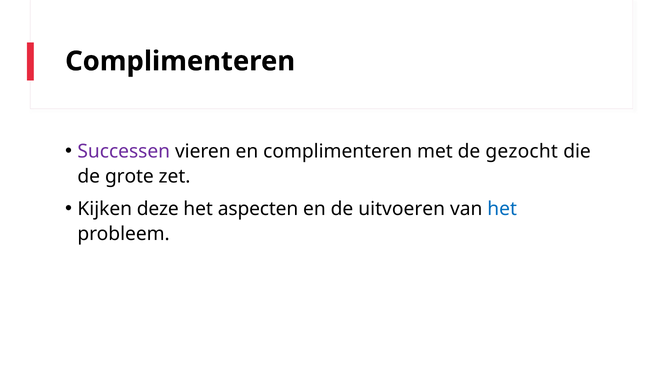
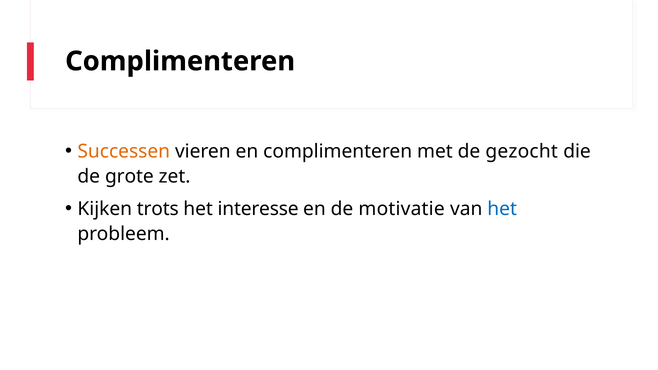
Successen colour: purple -> orange
deze: deze -> trots
aspecten: aspecten -> interesse
uitvoeren: uitvoeren -> motivatie
